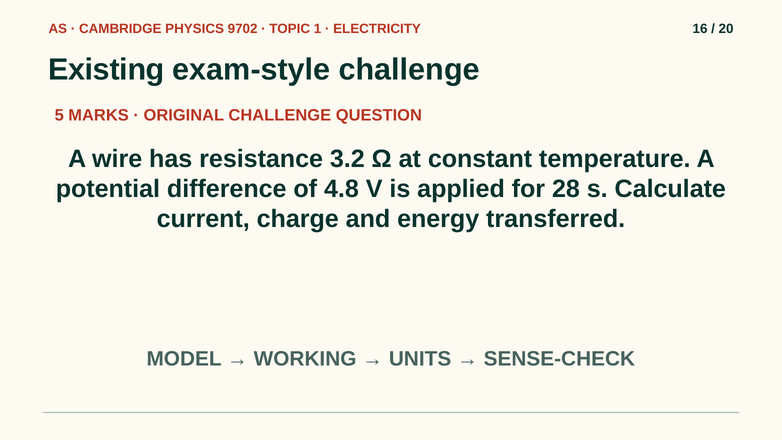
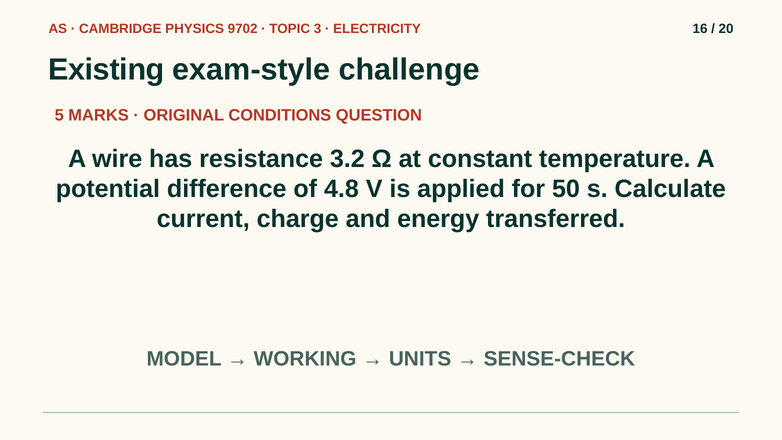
1: 1 -> 3
ORIGINAL CHALLENGE: CHALLENGE -> CONDITIONS
28: 28 -> 50
